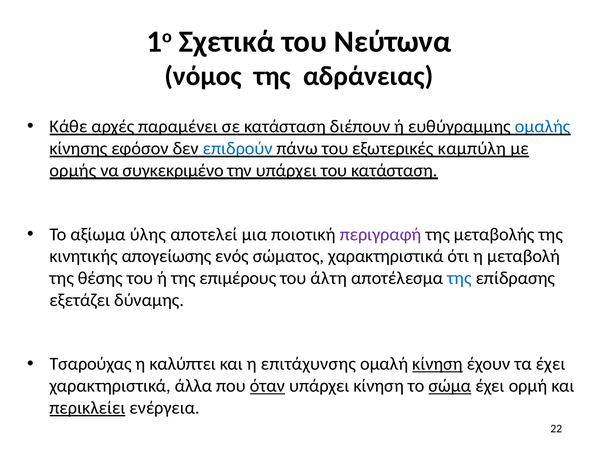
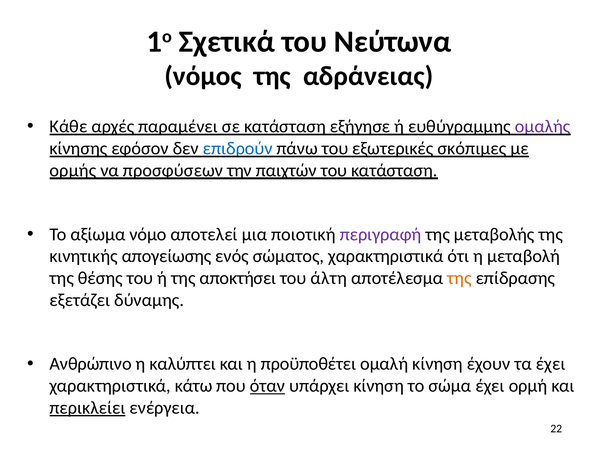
διέπουν: διέπουν -> εξήγησε
ομαλής colour: blue -> purple
καμπύλη: καμπύλη -> σκόπιμες
συγκεκριμένο: συγκεκριμένο -> προσφύσεων
την υπάρχει: υπάρχει -> παιχτών
ύλης: ύλης -> νόμο
επιμέρους: επιμέρους -> αποκτήσει
της at (459, 278) colour: blue -> orange
Τσαρούχας: Τσαρούχας -> Ανθρώπινο
επιτάχυνσης: επιτάχυνσης -> προϋποθέτει
κίνηση at (437, 364) underline: present -> none
άλλα: άλλα -> κάτω
σώμα underline: present -> none
